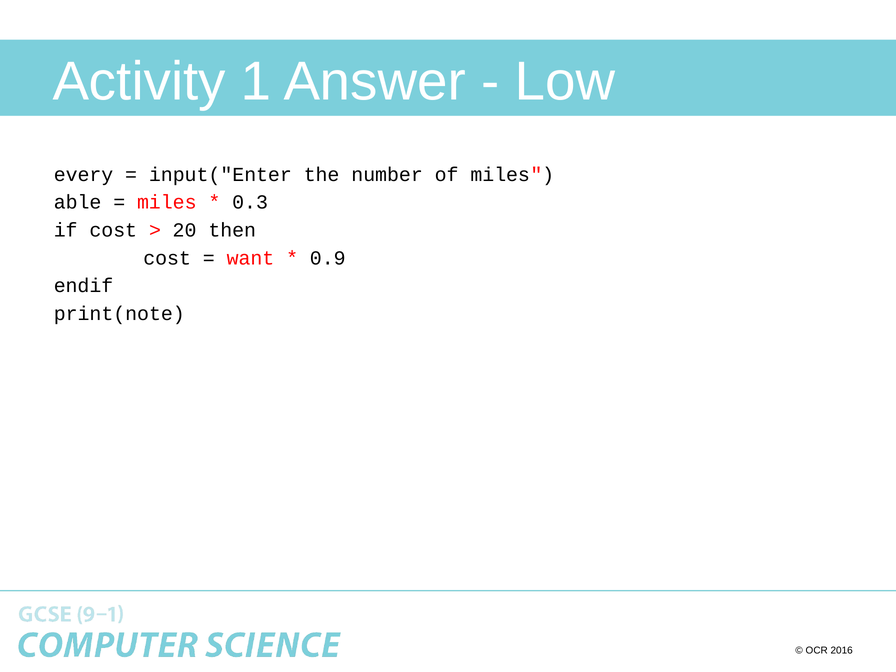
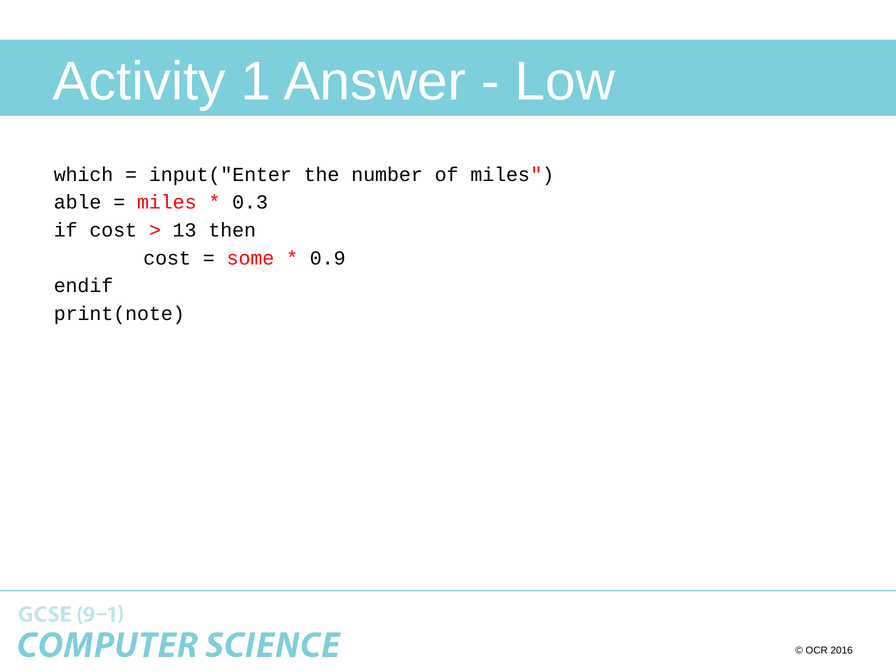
every: every -> which
20: 20 -> 13
want: want -> some
